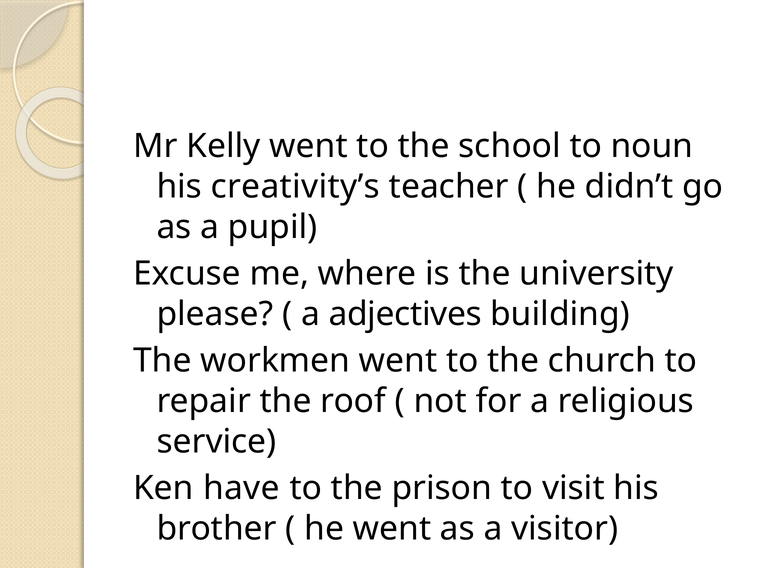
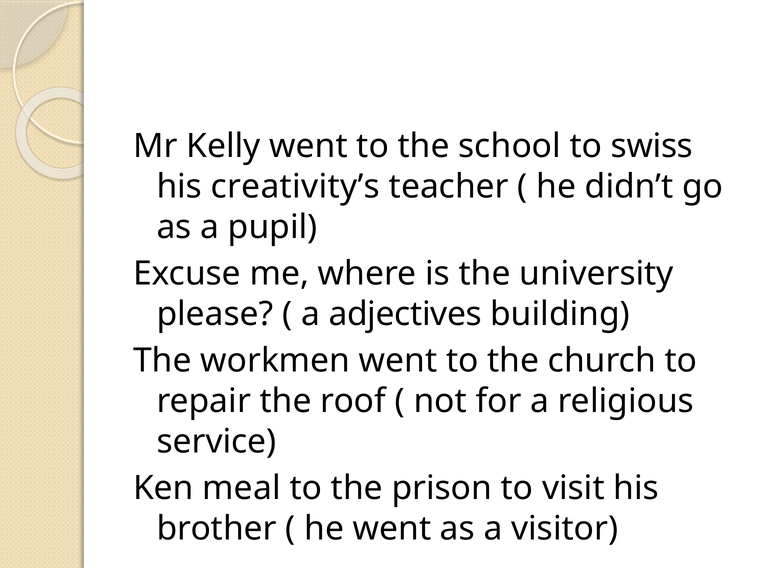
noun: noun -> swiss
have: have -> meal
